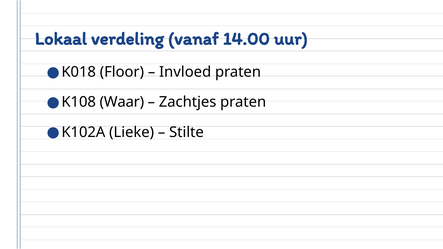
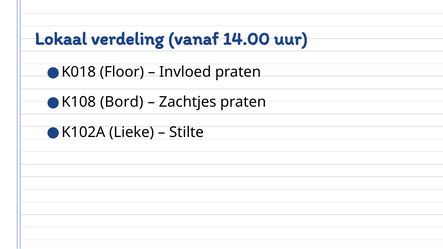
Waar: Waar -> Bord
